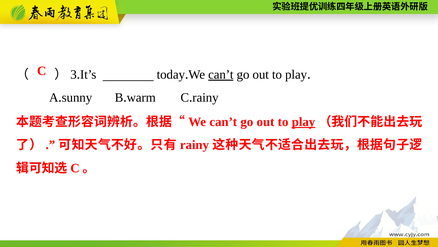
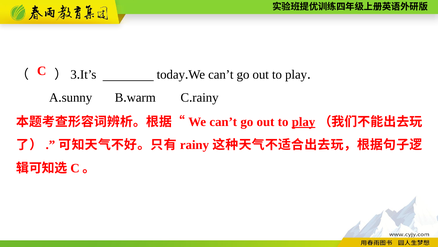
can’t at (221, 74) underline: present -> none
